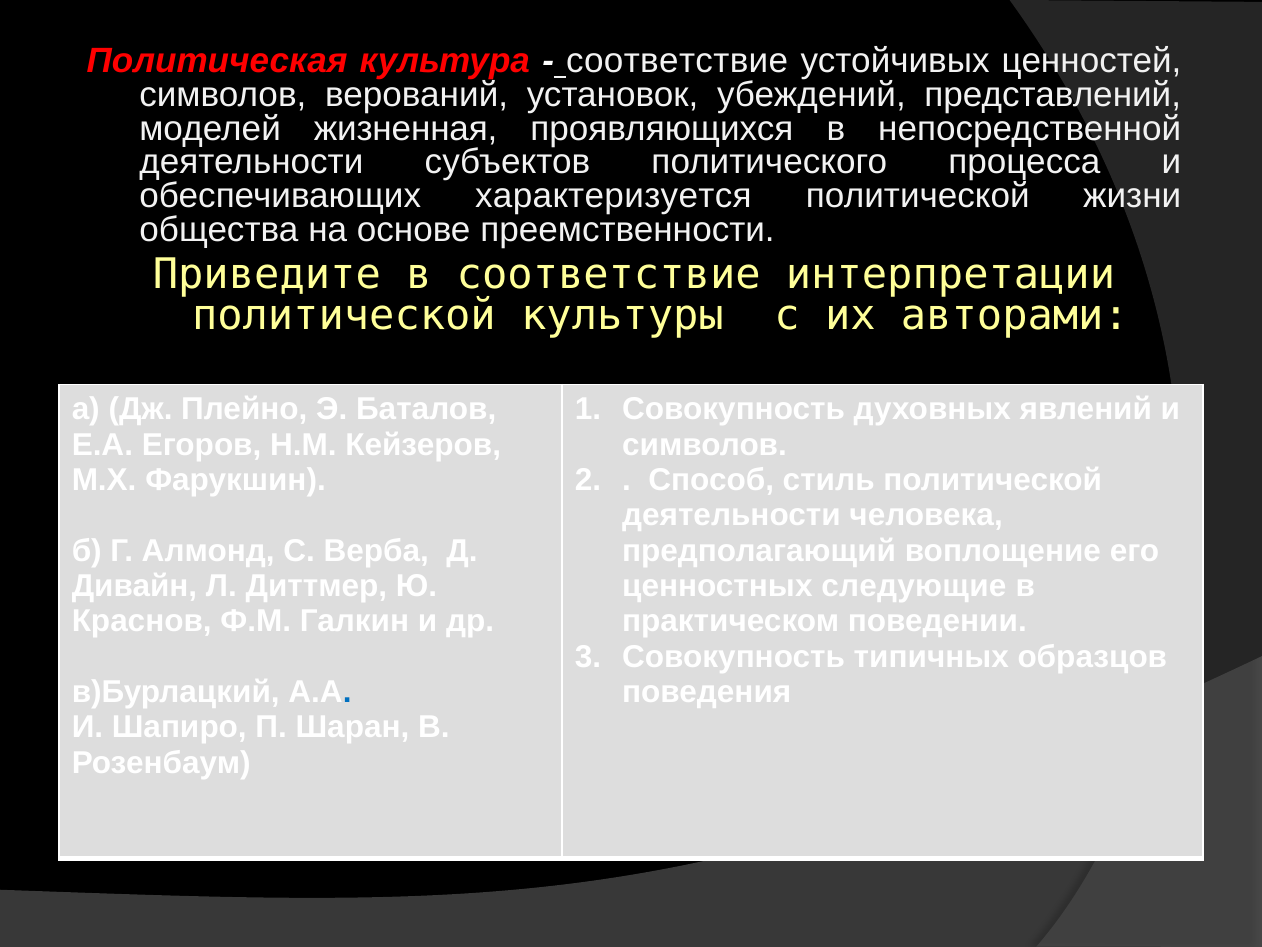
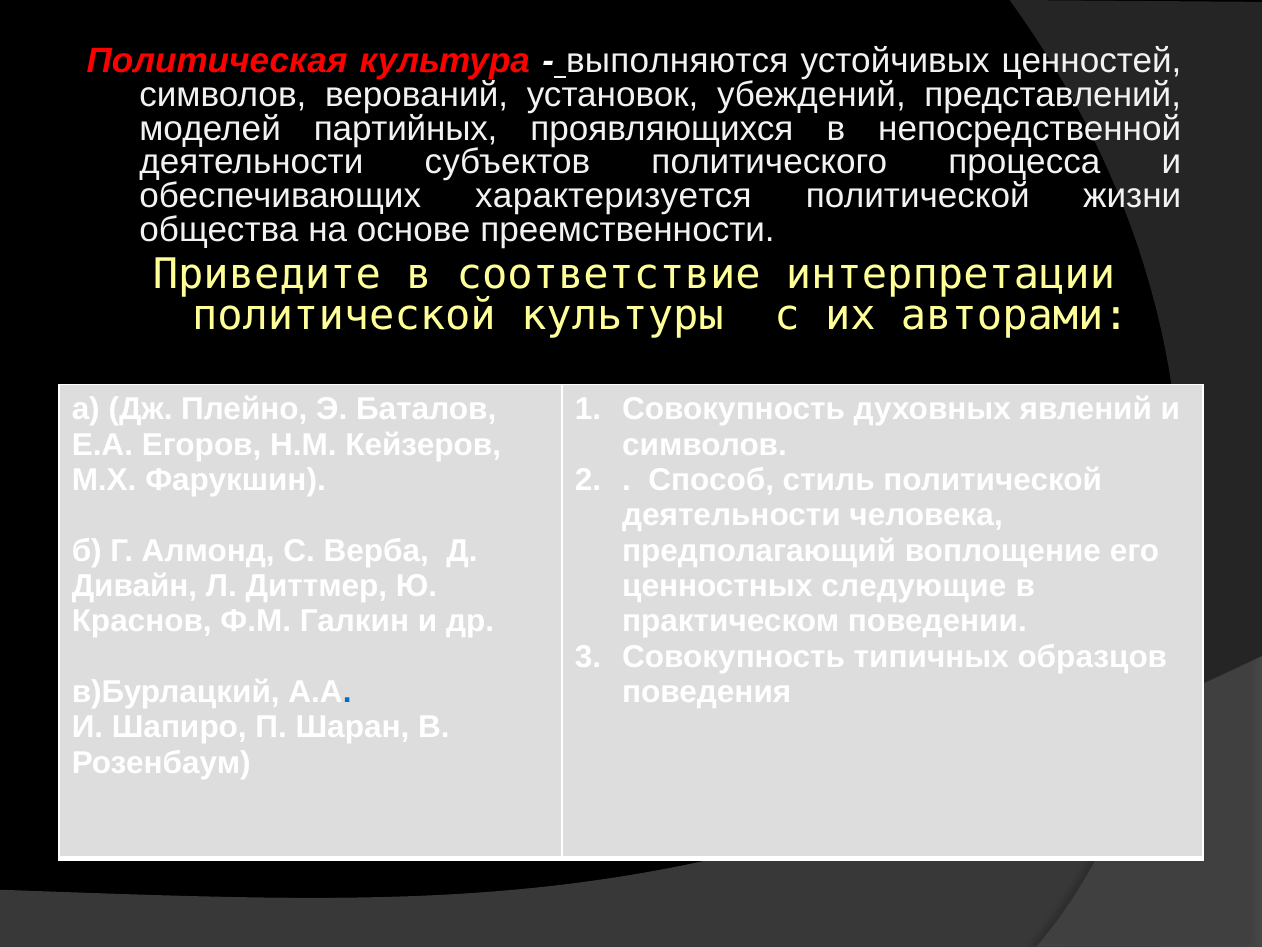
соответствие at (677, 61): соответствие -> выполняются
жизненная: жизненная -> партийных
